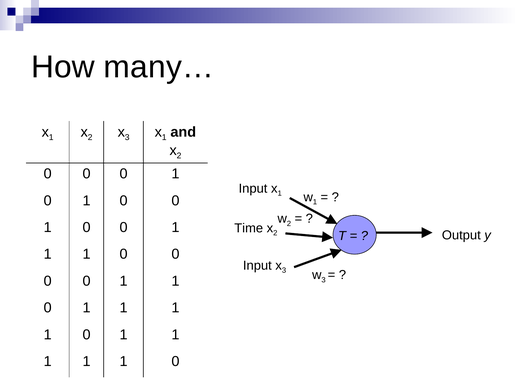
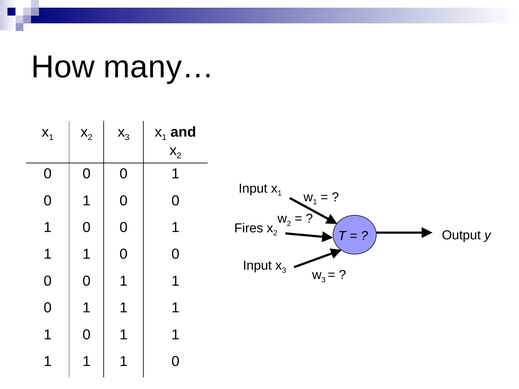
Time: Time -> Fires
